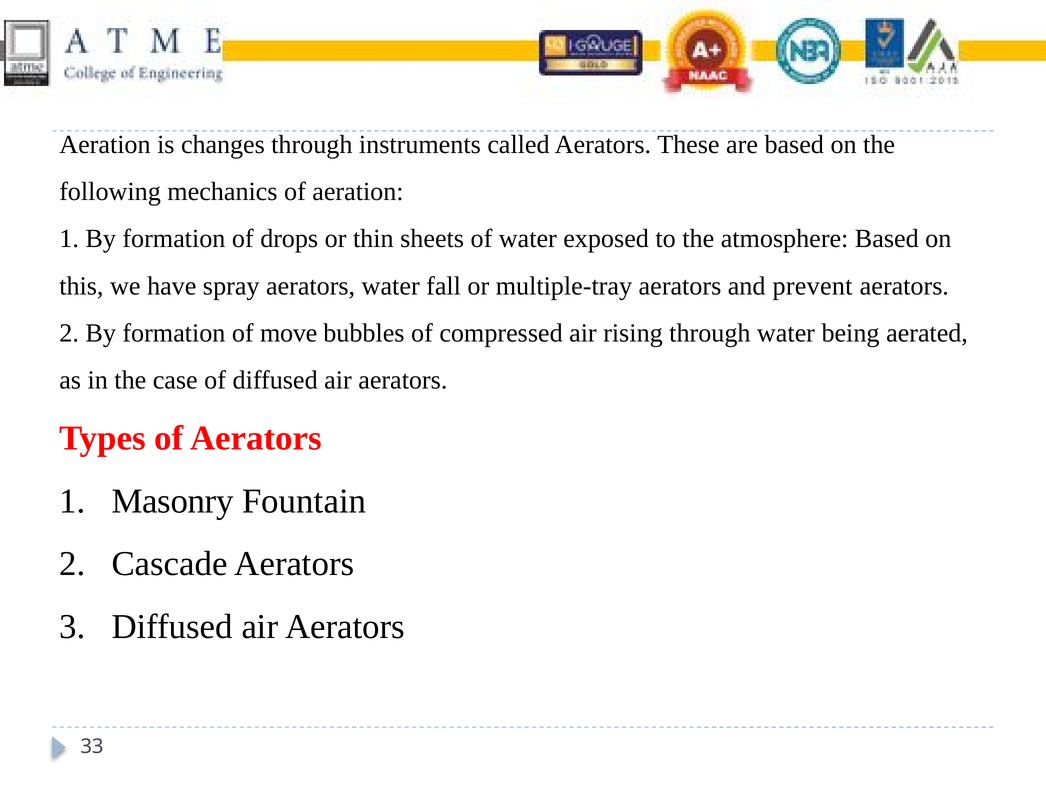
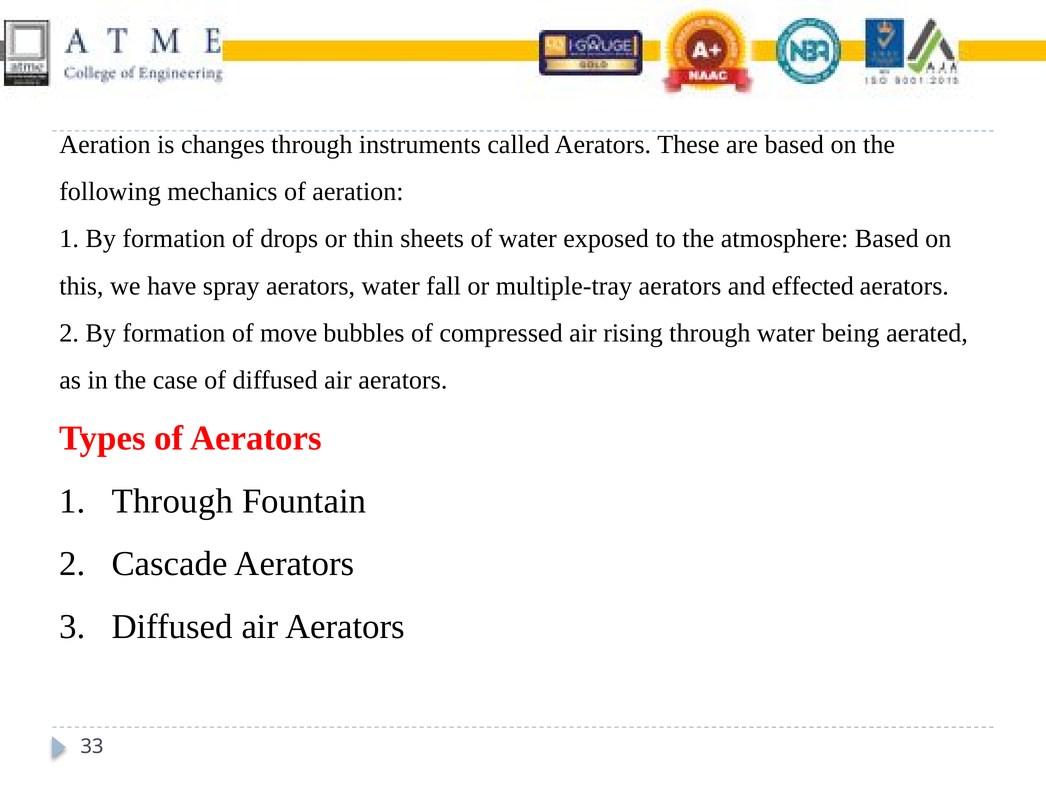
prevent: prevent -> effected
1 Masonry: Masonry -> Through
